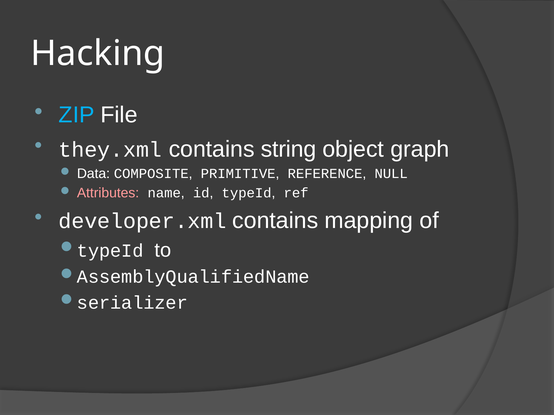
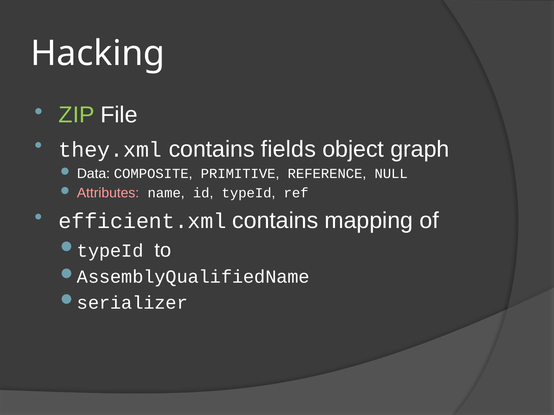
ZIP colour: light blue -> light green
string: string -> fields
developer.xml: developer.xml -> efficient.xml
